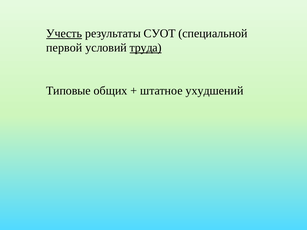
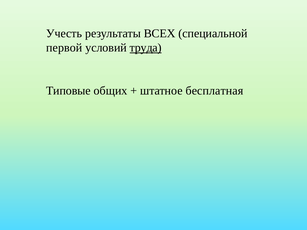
Учесть underline: present -> none
СУОТ: СУОТ -> ВСЕХ
ухудшений: ухудшений -> бесплатная
